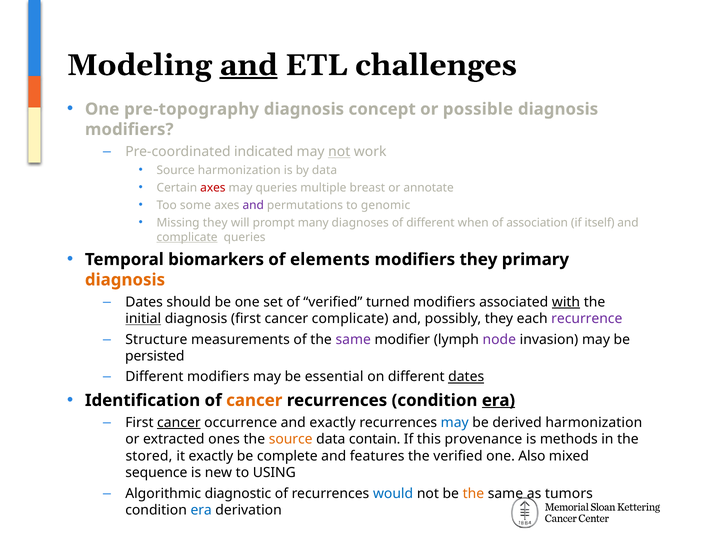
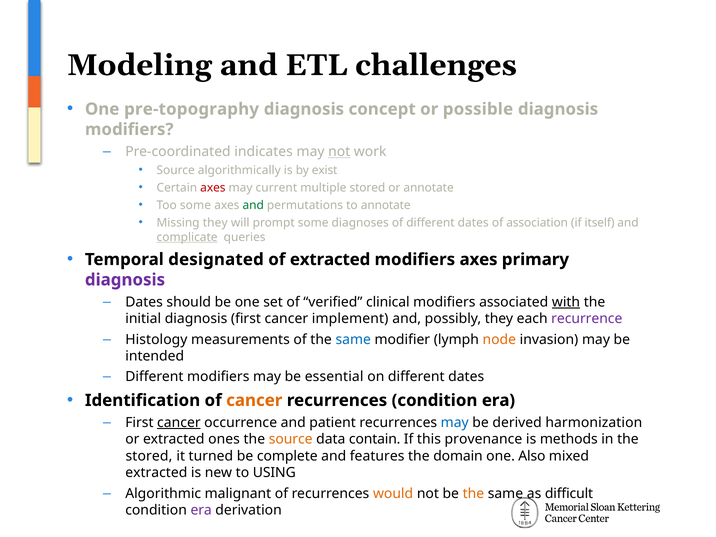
and at (249, 65) underline: present -> none
indicated: indicated -> indicates
Source harmonization: harmonization -> algorithmically
by data: data -> exist
may queries: queries -> current
multiple breast: breast -> stored
and at (253, 205) colour: purple -> green
to genomic: genomic -> annotate
prompt many: many -> some
of different when: when -> dates
biomarkers: biomarkers -> designated
of elements: elements -> extracted
modifiers they: they -> axes
diagnosis at (125, 280) colour: orange -> purple
turned: turned -> clinical
initial underline: present -> none
cancer complicate: complicate -> implement
Structure: Structure -> Histology
same at (353, 339) colour: purple -> blue
node colour: purple -> orange
persisted: persisted -> intended
dates at (466, 377) underline: present -> none
era at (498, 400) underline: present -> none
and exactly: exactly -> patient
it exactly: exactly -> turned
the verified: verified -> domain
sequence at (156, 473): sequence -> extracted
diagnostic: diagnostic -> malignant
would colour: blue -> orange
tumors: tumors -> difficult
era at (201, 510) colour: blue -> purple
